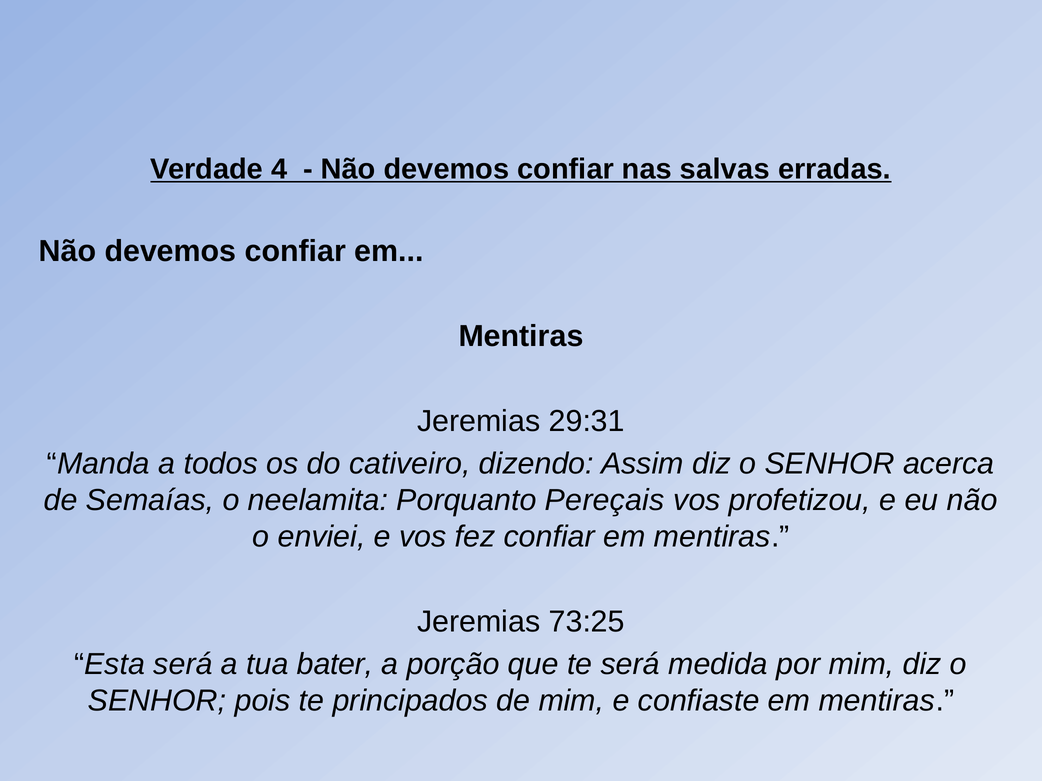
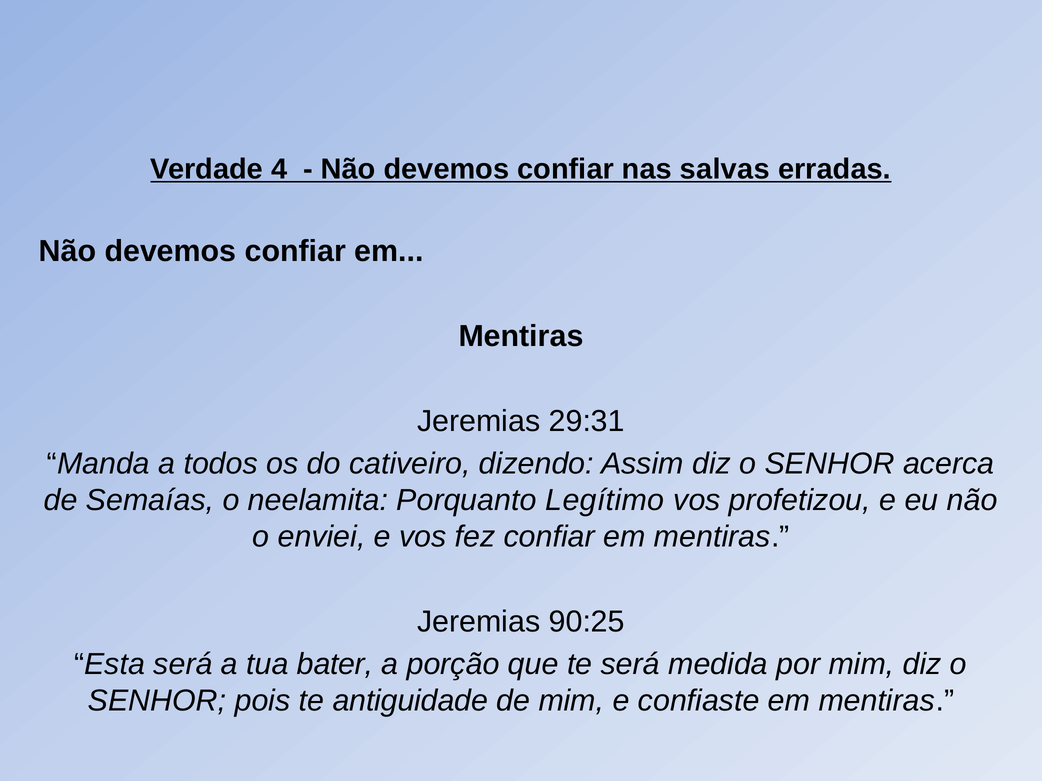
Pereçais: Pereçais -> Legítimo
73:25: 73:25 -> 90:25
principados: principados -> antiguidade
